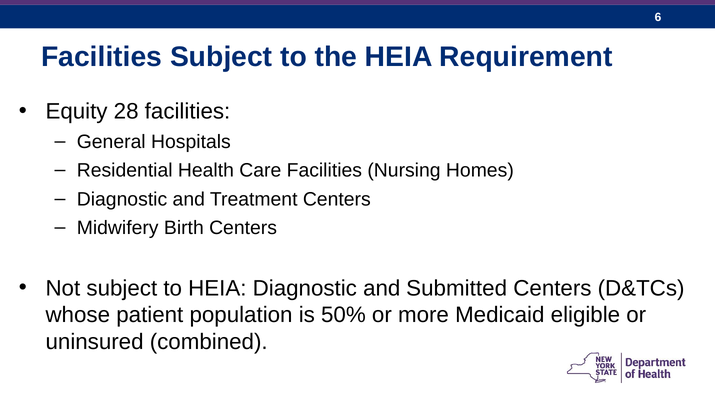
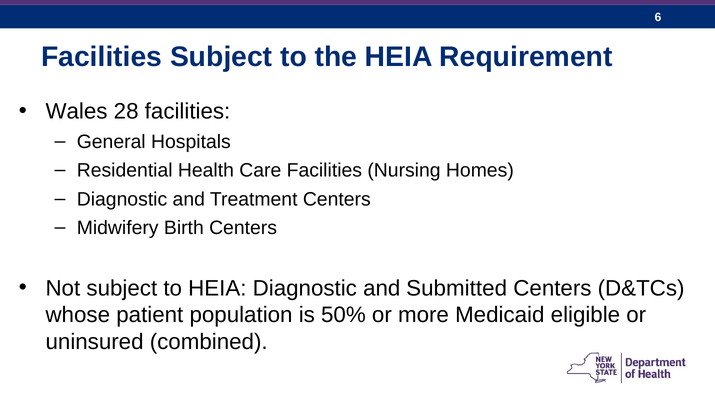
Equity: Equity -> Wales
